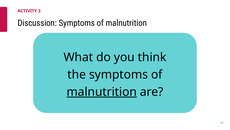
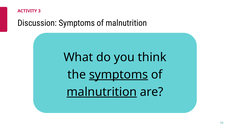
symptoms at (118, 74) underline: none -> present
